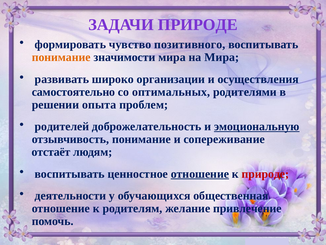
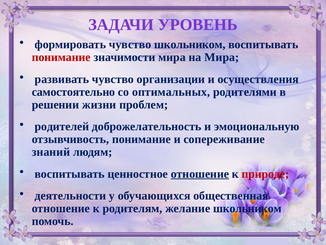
ЗАДАЧИ ПРИРОДЕ: ПРИРОДЕ -> УРОВЕНЬ
чувство позитивного: позитивного -> школьником
понимание at (61, 57) colour: orange -> red
развивать широко: широко -> чувство
опыта: опыта -> жизни
эмоциональную underline: present -> none
отстаёт: отстаёт -> знаний
желание привлечение: привлечение -> школьником
